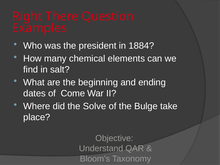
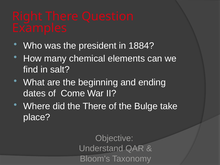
the Solve: Solve -> There
